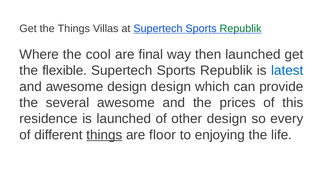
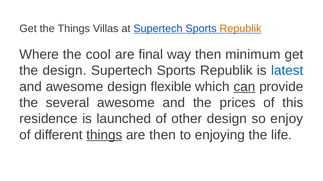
Republik at (241, 29) colour: green -> orange
then launched: launched -> minimum
the flexible: flexible -> design
design design: design -> flexible
can underline: none -> present
every: every -> enjoy
are floor: floor -> then
